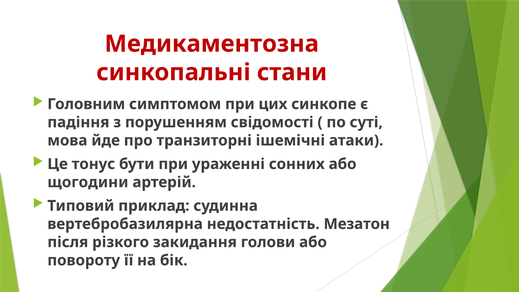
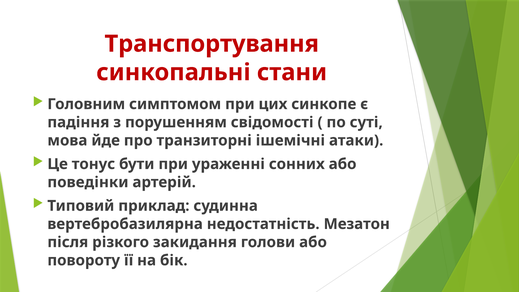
Медикаментозна: Медикаментозна -> Транспортування
щогодини: щогодини -> поведінки
